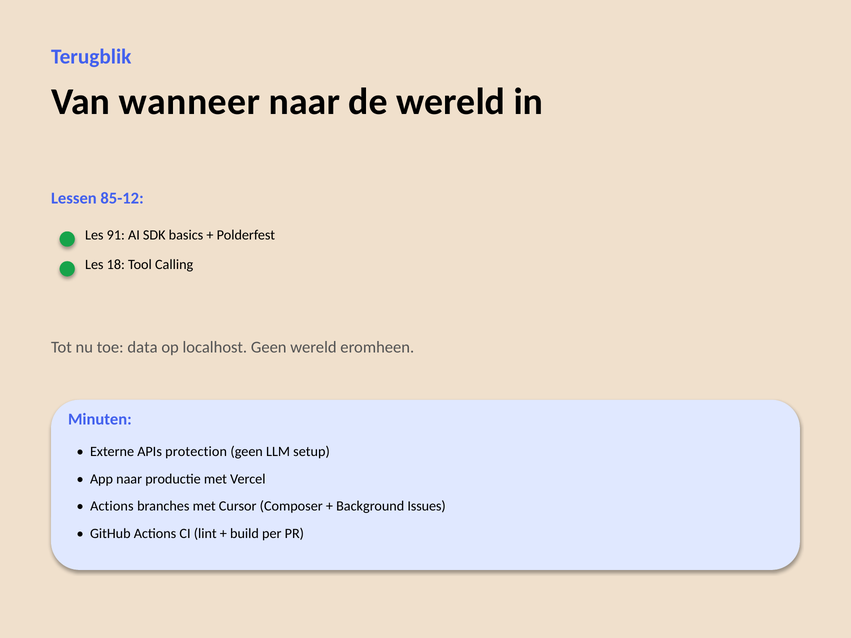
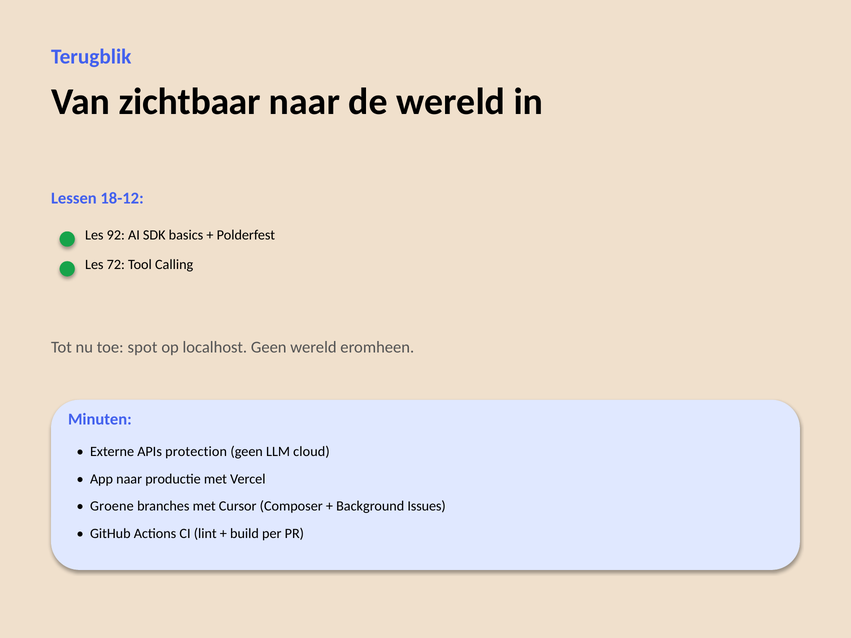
wanneer: wanneer -> zichtbaar
85-12: 85-12 -> 18-12
91: 91 -> 92
18: 18 -> 72
data: data -> spot
setup: setup -> cloud
Actions at (112, 506): Actions -> Groene
